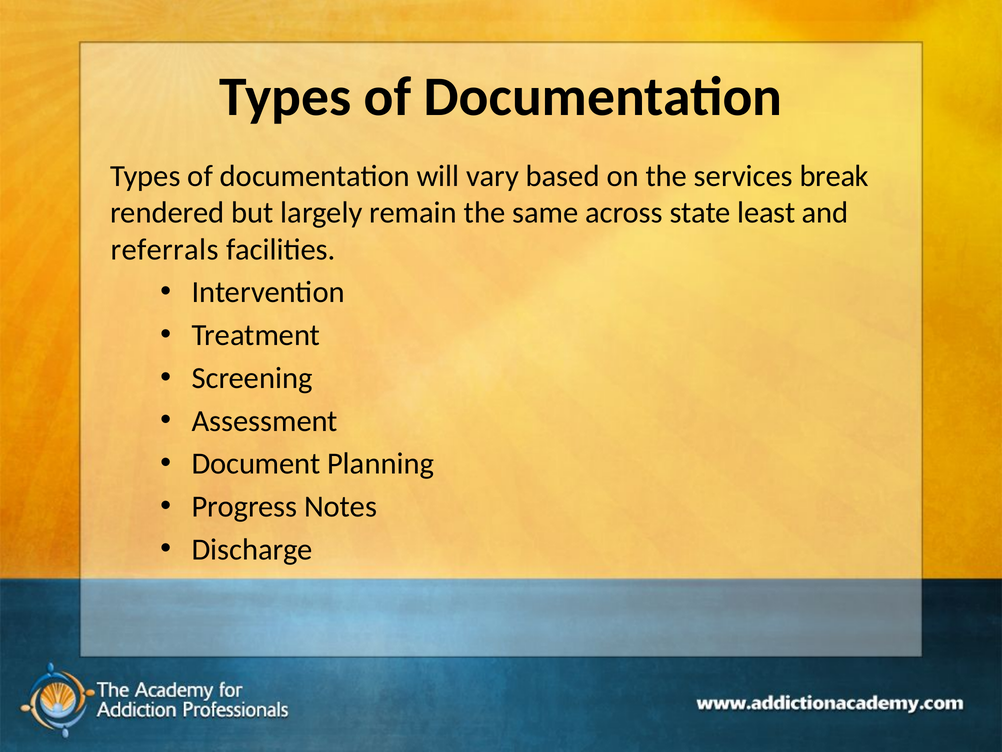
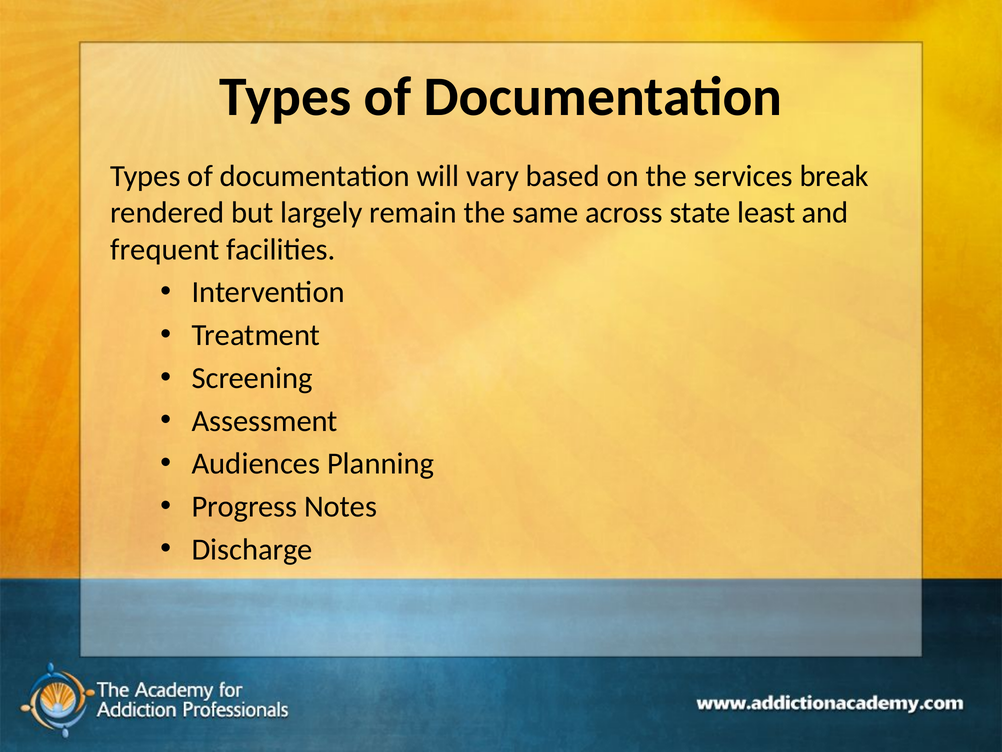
referrals: referrals -> frequent
Document: Document -> Audiences
